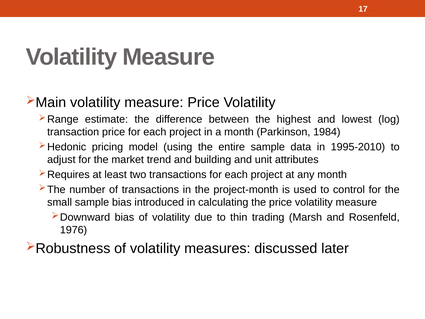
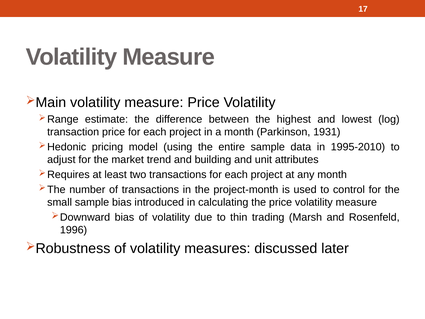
1984: 1984 -> 1931
1976: 1976 -> 1996
